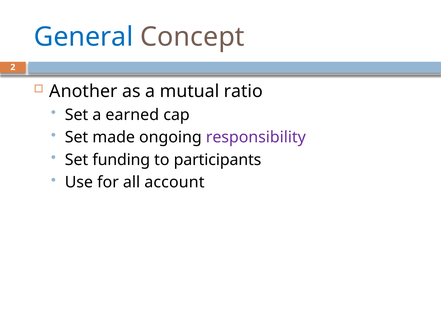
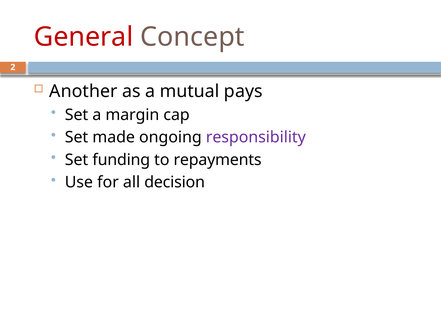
General colour: blue -> red
ratio: ratio -> pays
earned: earned -> margin
participants: participants -> repayments
account: account -> decision
